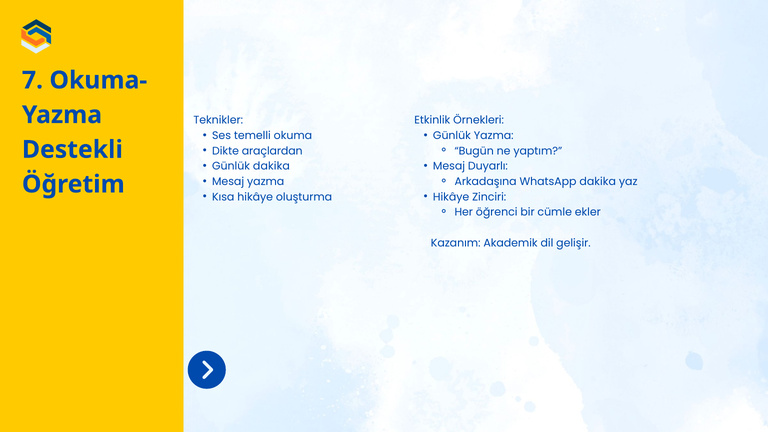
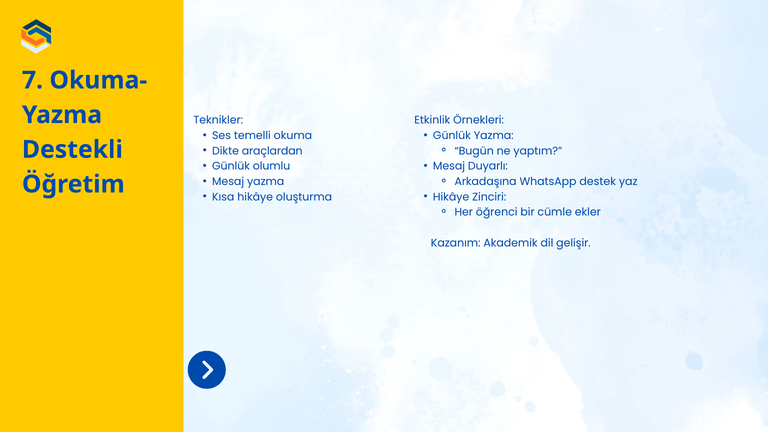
Günlük dakika: dakika -> olumlu
WhatsApp dakika: dakika -> destek
